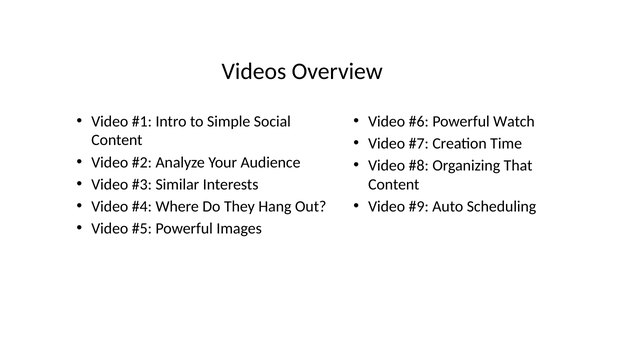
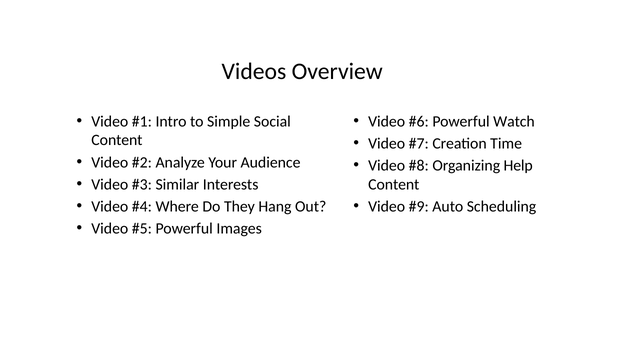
That: That -> Help
